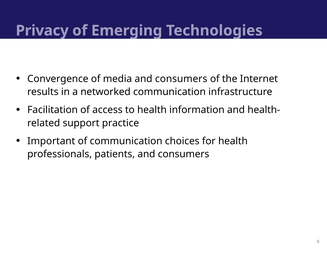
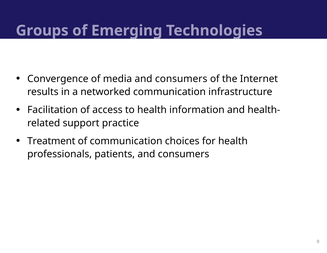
Privacy: Privacy -> Groups
Important: Important -> Treatment
